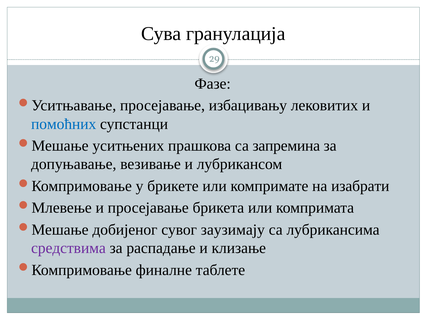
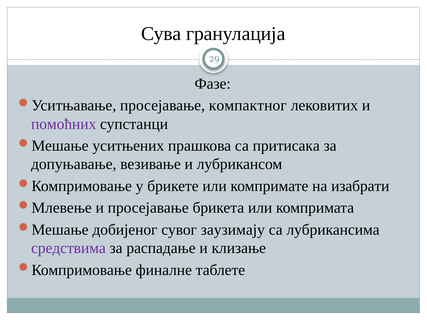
избацивању: избацивању -> компактног
помоћних colour: blue -> purple
запремина: запремина -> притисака
